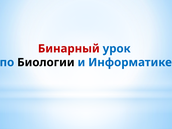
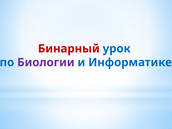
Биологии colour: black -> purple
